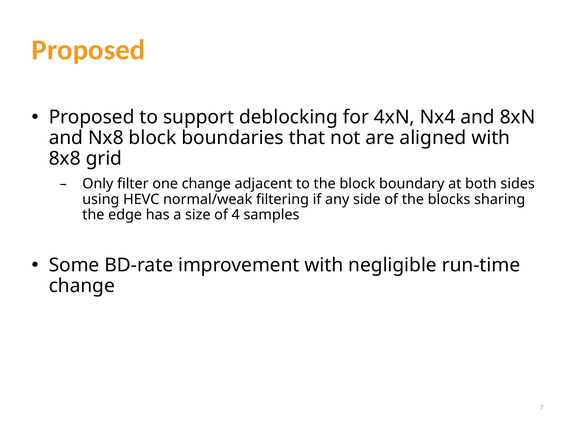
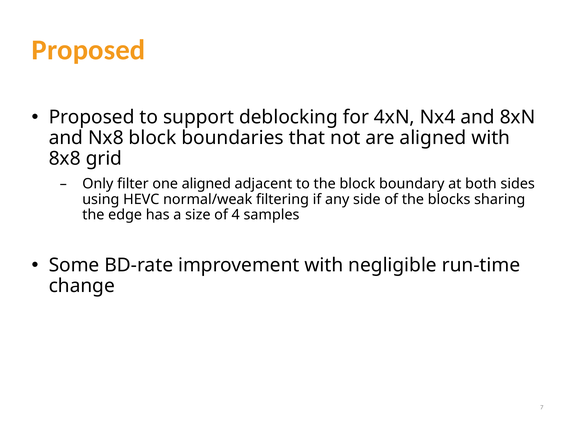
one change: change -> aligned
